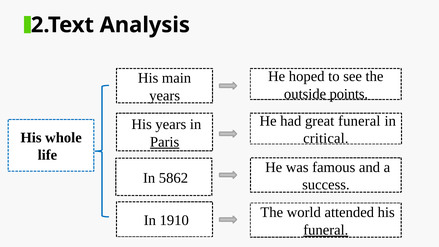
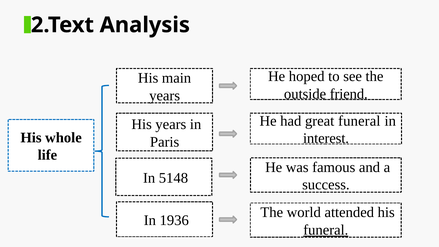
points: points -> friend
critical: critical -> interest
Paris underline: present -> none
5862: 5862 -> 5148
1910: 1910 -> 1936
